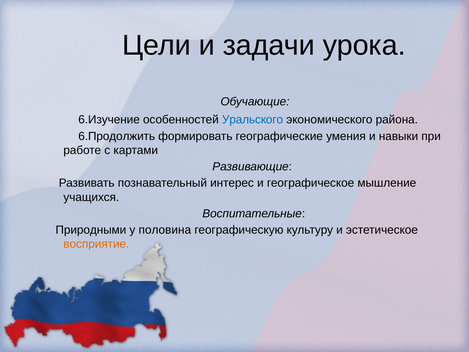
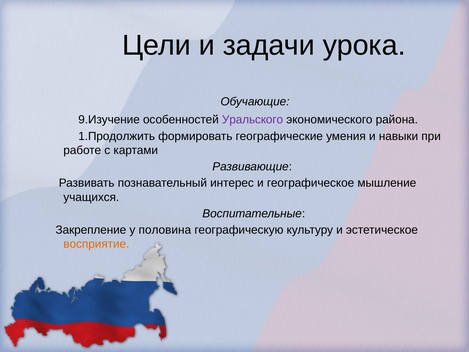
6.Изучение: 6.Изучение -> 9.Изучение
Уральского colour: blue -> purple
6.Продолжить: 6.Продолжить -> 1.Продолжить
Природными: Природными -> Закрепление
